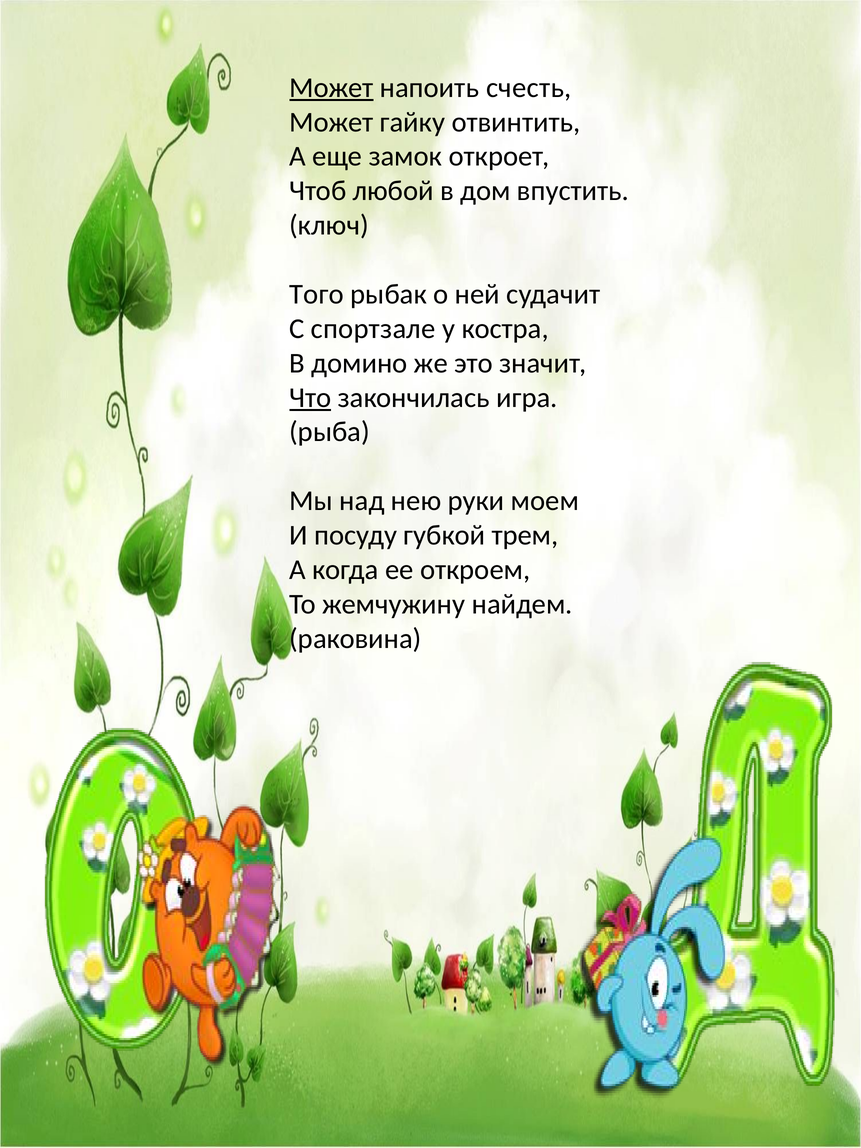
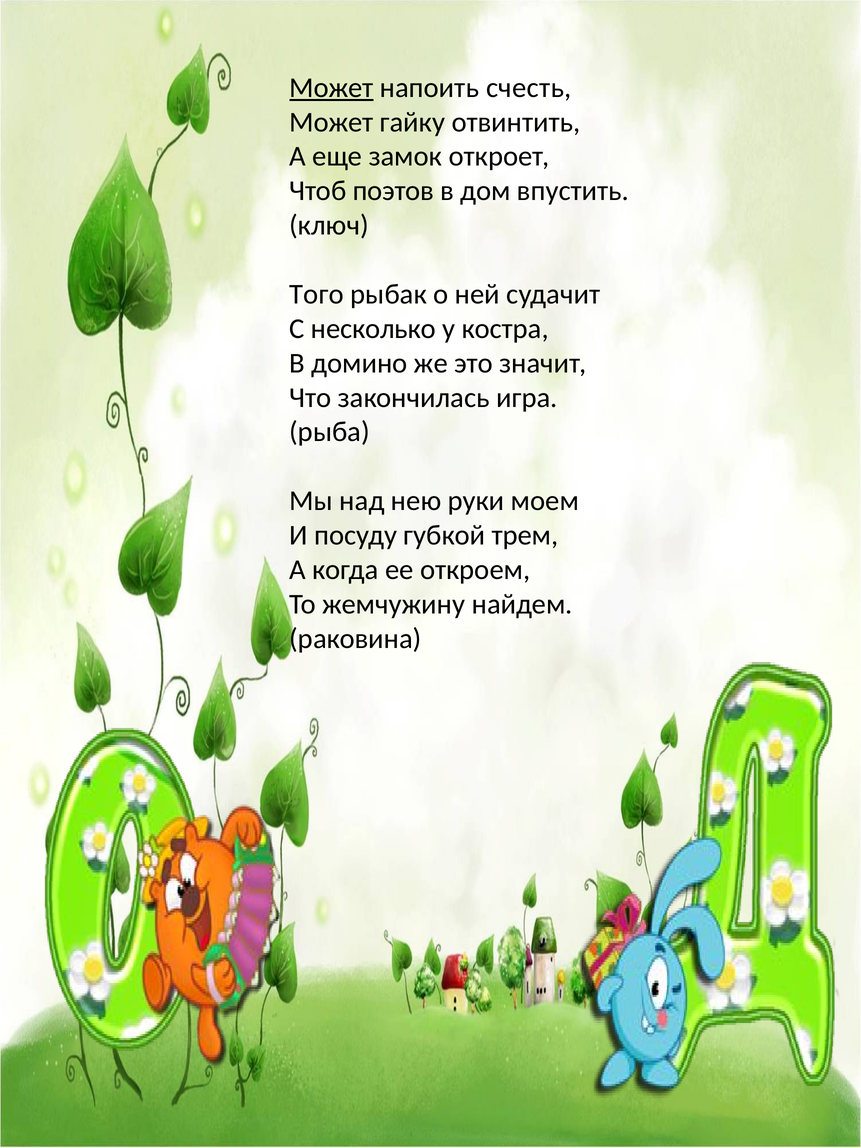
любой: любой -> поэтов
спортзале: спортзале -> несколько
Что underline: present -> none
